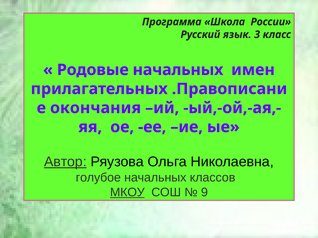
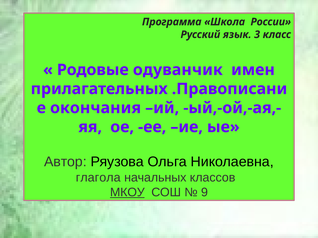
Родовые начальных: начальных -> одуванчик
Автор underline: present -> none
голубое: голубое -> глагола
